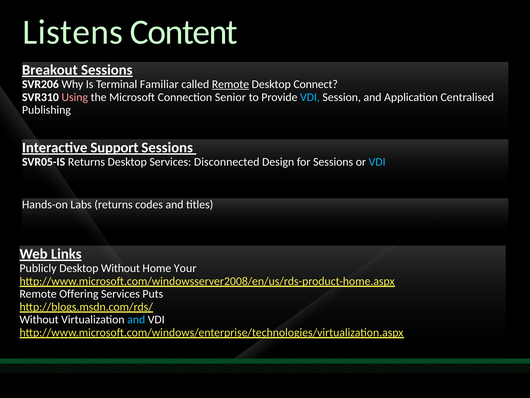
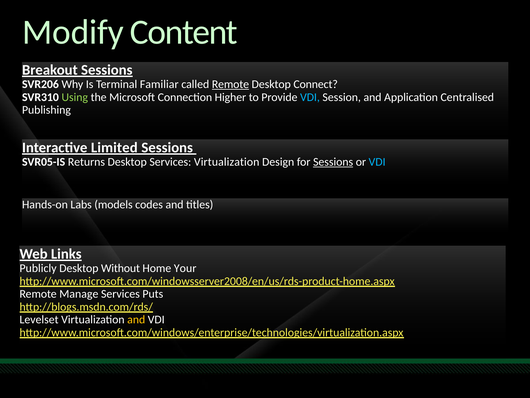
Listens: Listens -> Modify
Using colour: pink -> light green
Senior: Senior -> Higher
Support: Support -> Limited
Services Disconnected: Disconnected -> Virtualization
Sessions at (333, 162) underline: none -> present
Labs returns: returns -> models
Offering: Offering -> Manage
Without at (39, 319): Without -> Levelset
and at (136, 319) colour: light blue -> yellow
